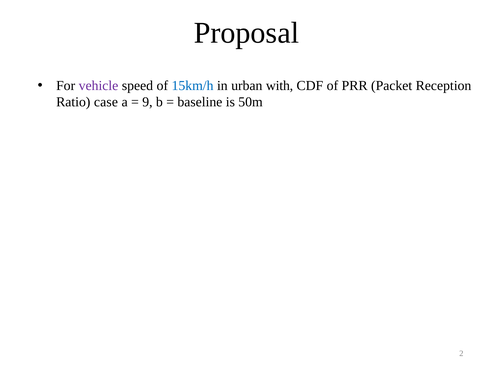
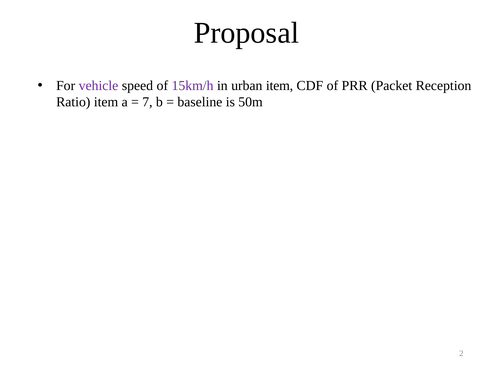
15km/h colour: blue -> purple
urban with: with -> item
Ratio case: case -> item
9: 9 -> 7
